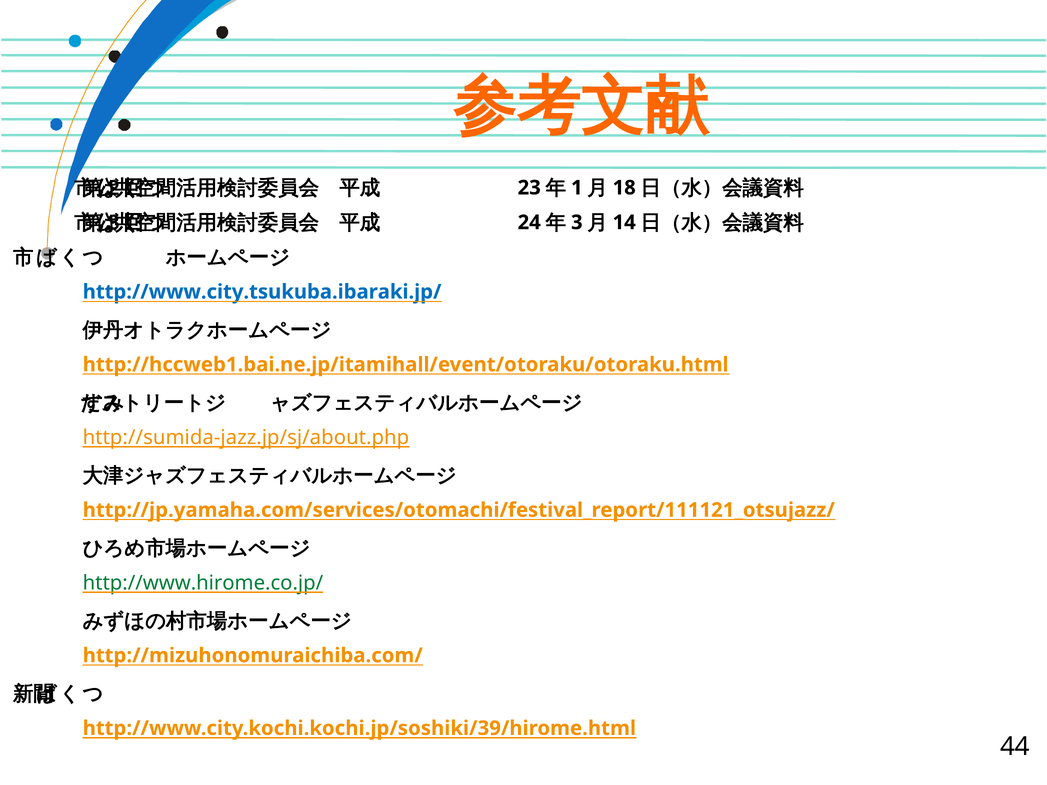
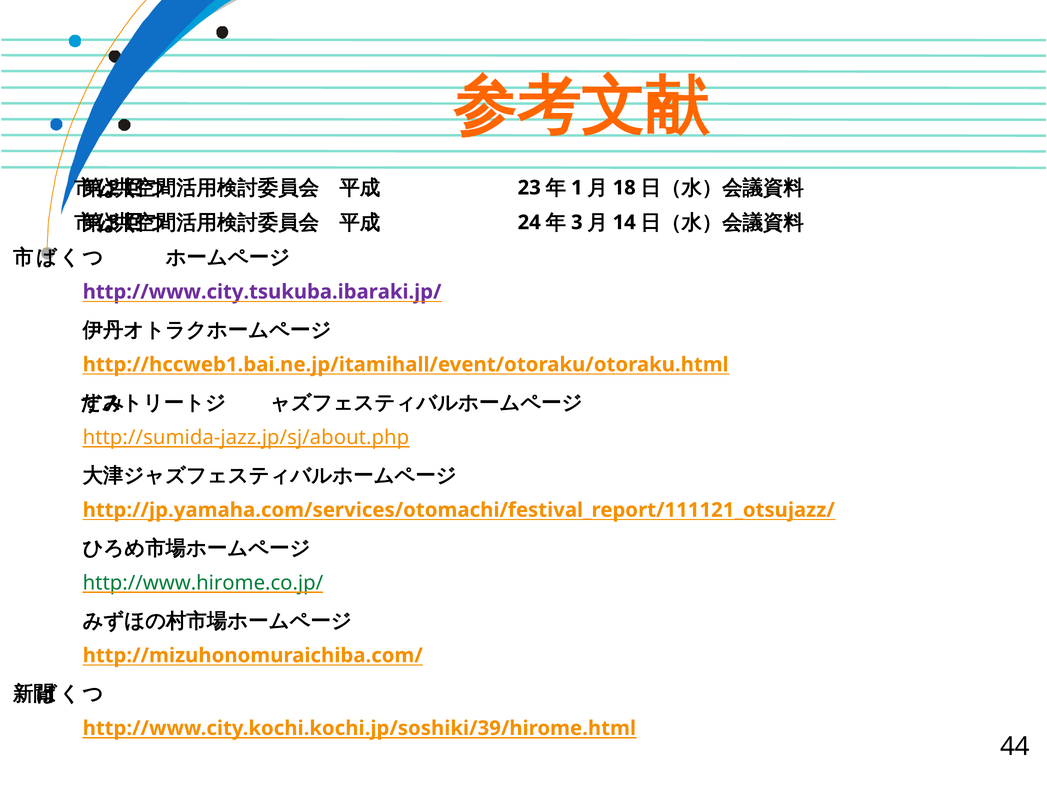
http://www.city.tsukuba.ibaraki.jp/ colour: blue -> purple
